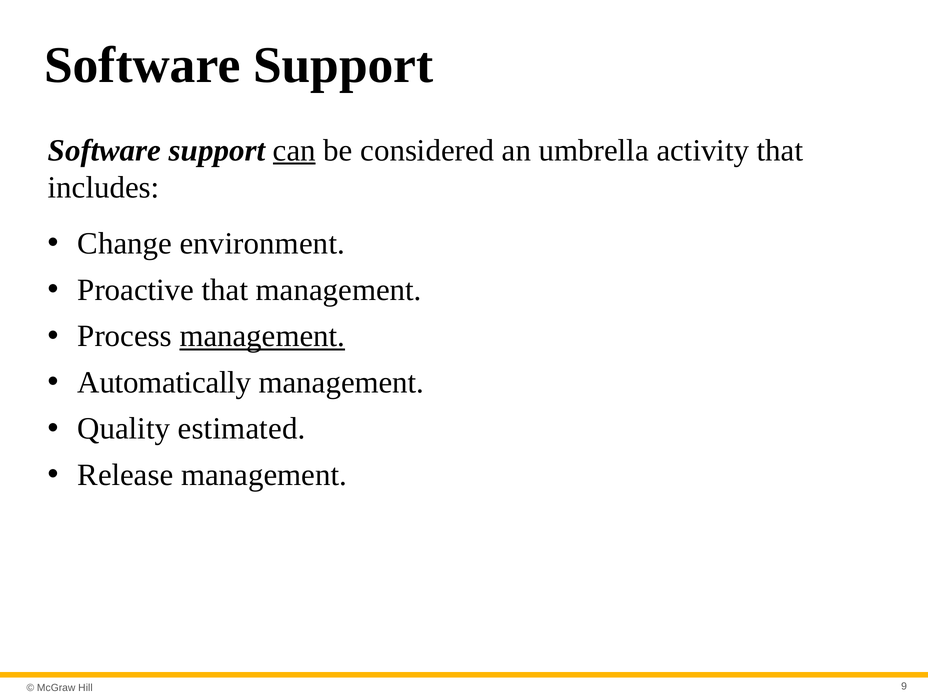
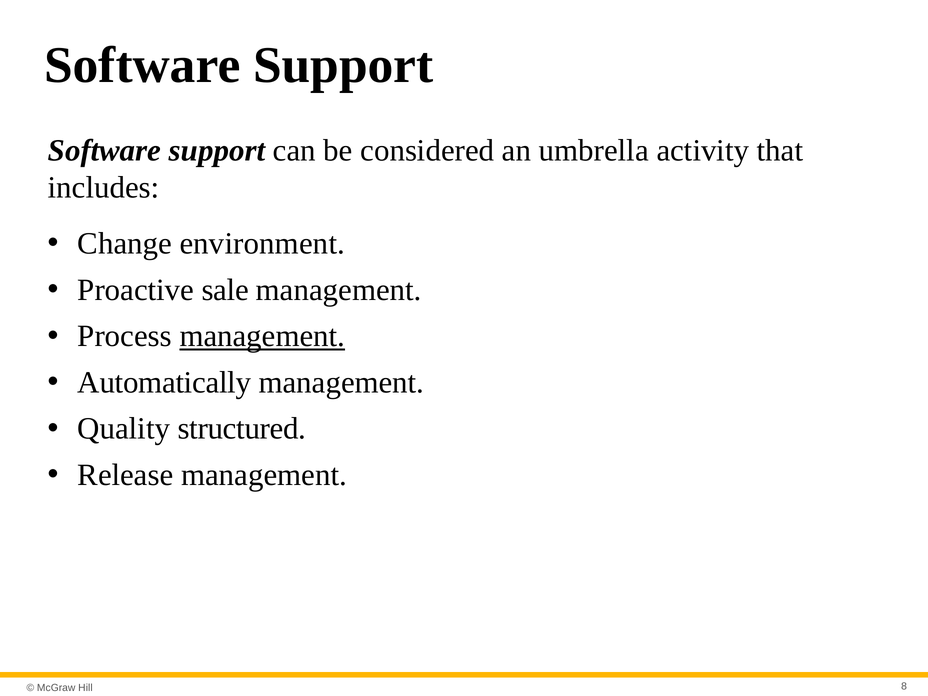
can underline: present -> none
Proactive that: that -> sale
estimated: estimated -> structured
9: 9 -> 8
